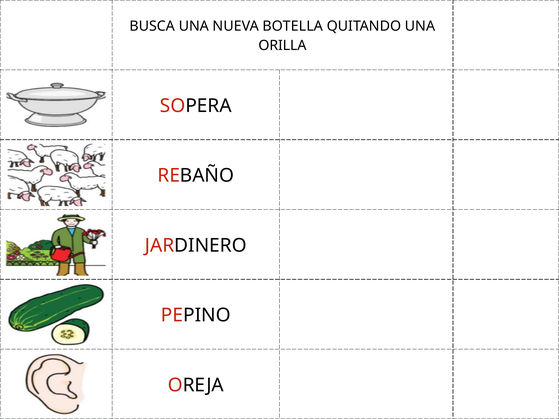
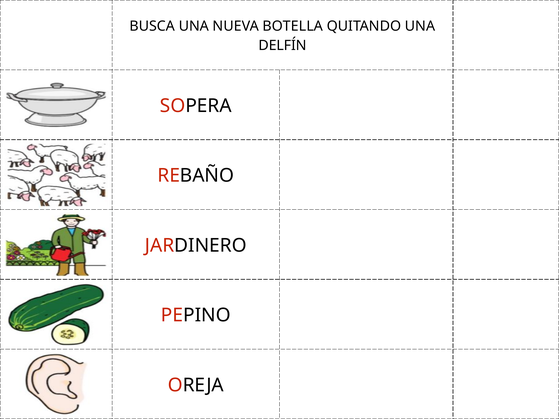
ORILLA: ORILLA -> DELFÍN
